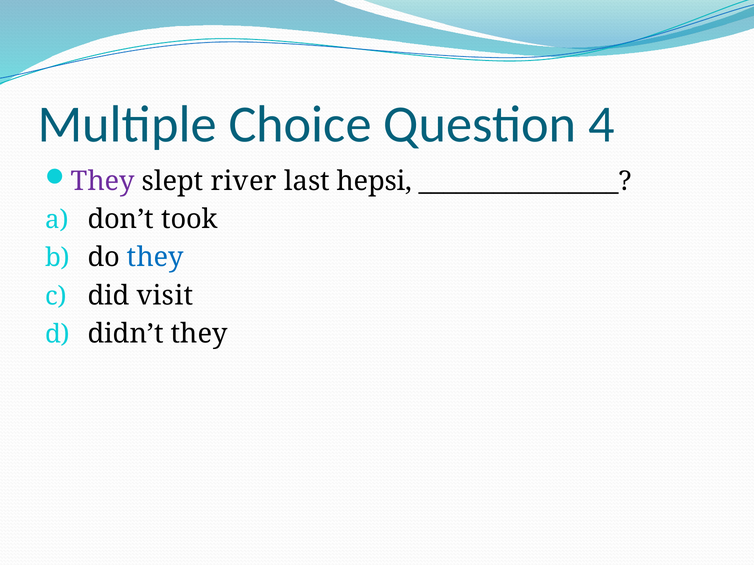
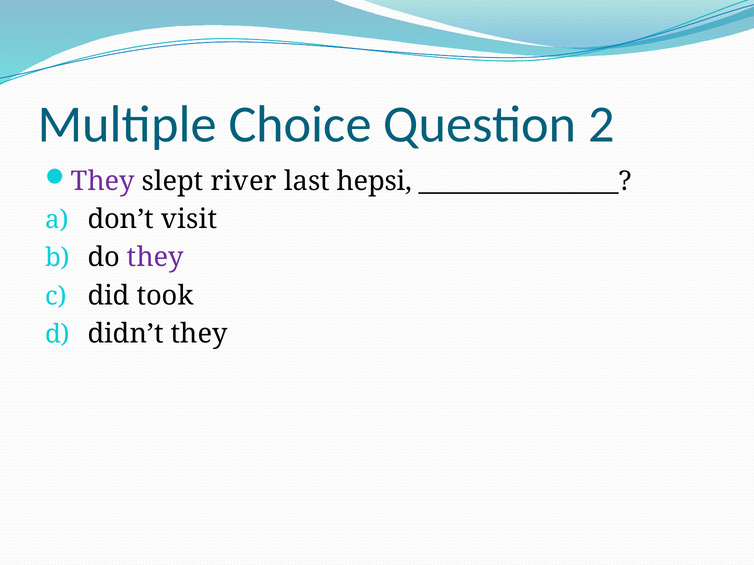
4: 4 -> 2
took: took -> visit
they at (155, 258) colour: blue -> purple
visit: visit -> took
